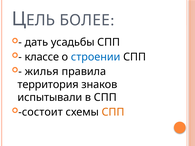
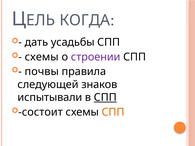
БОЛЕЕ: БОЛЕЕ -> КОГДА
классе at (42, 57): классе -> схемы
строении colour: blue -> purple
жилья: жилья -> почвы
территория: территория -> следующей
СПП at (105, 98) underline: none -> present
